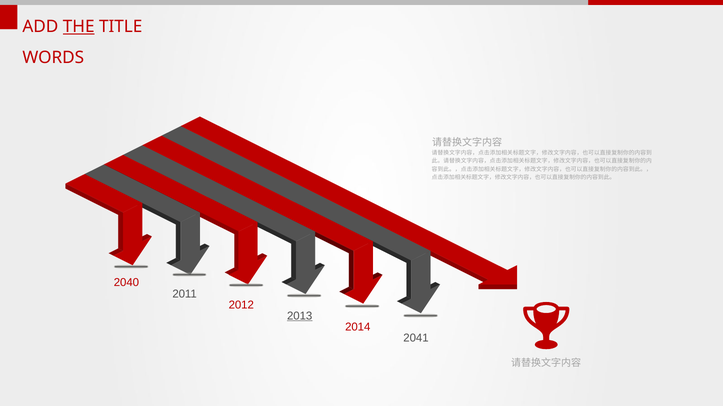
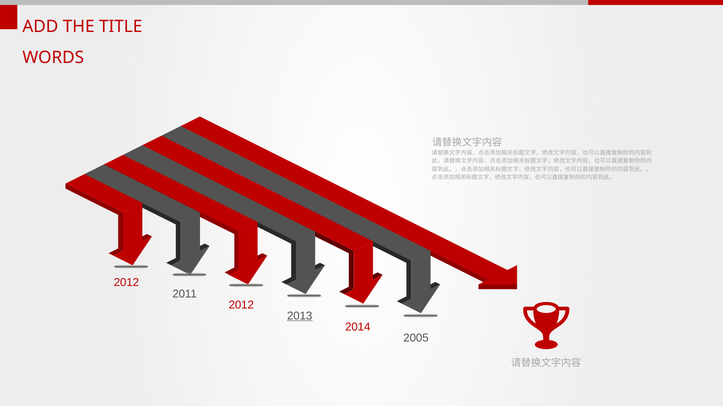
THE underline: present -> none
2040 at (126, 283): 2040 -> 2012
2041: 2041 -> 2005
